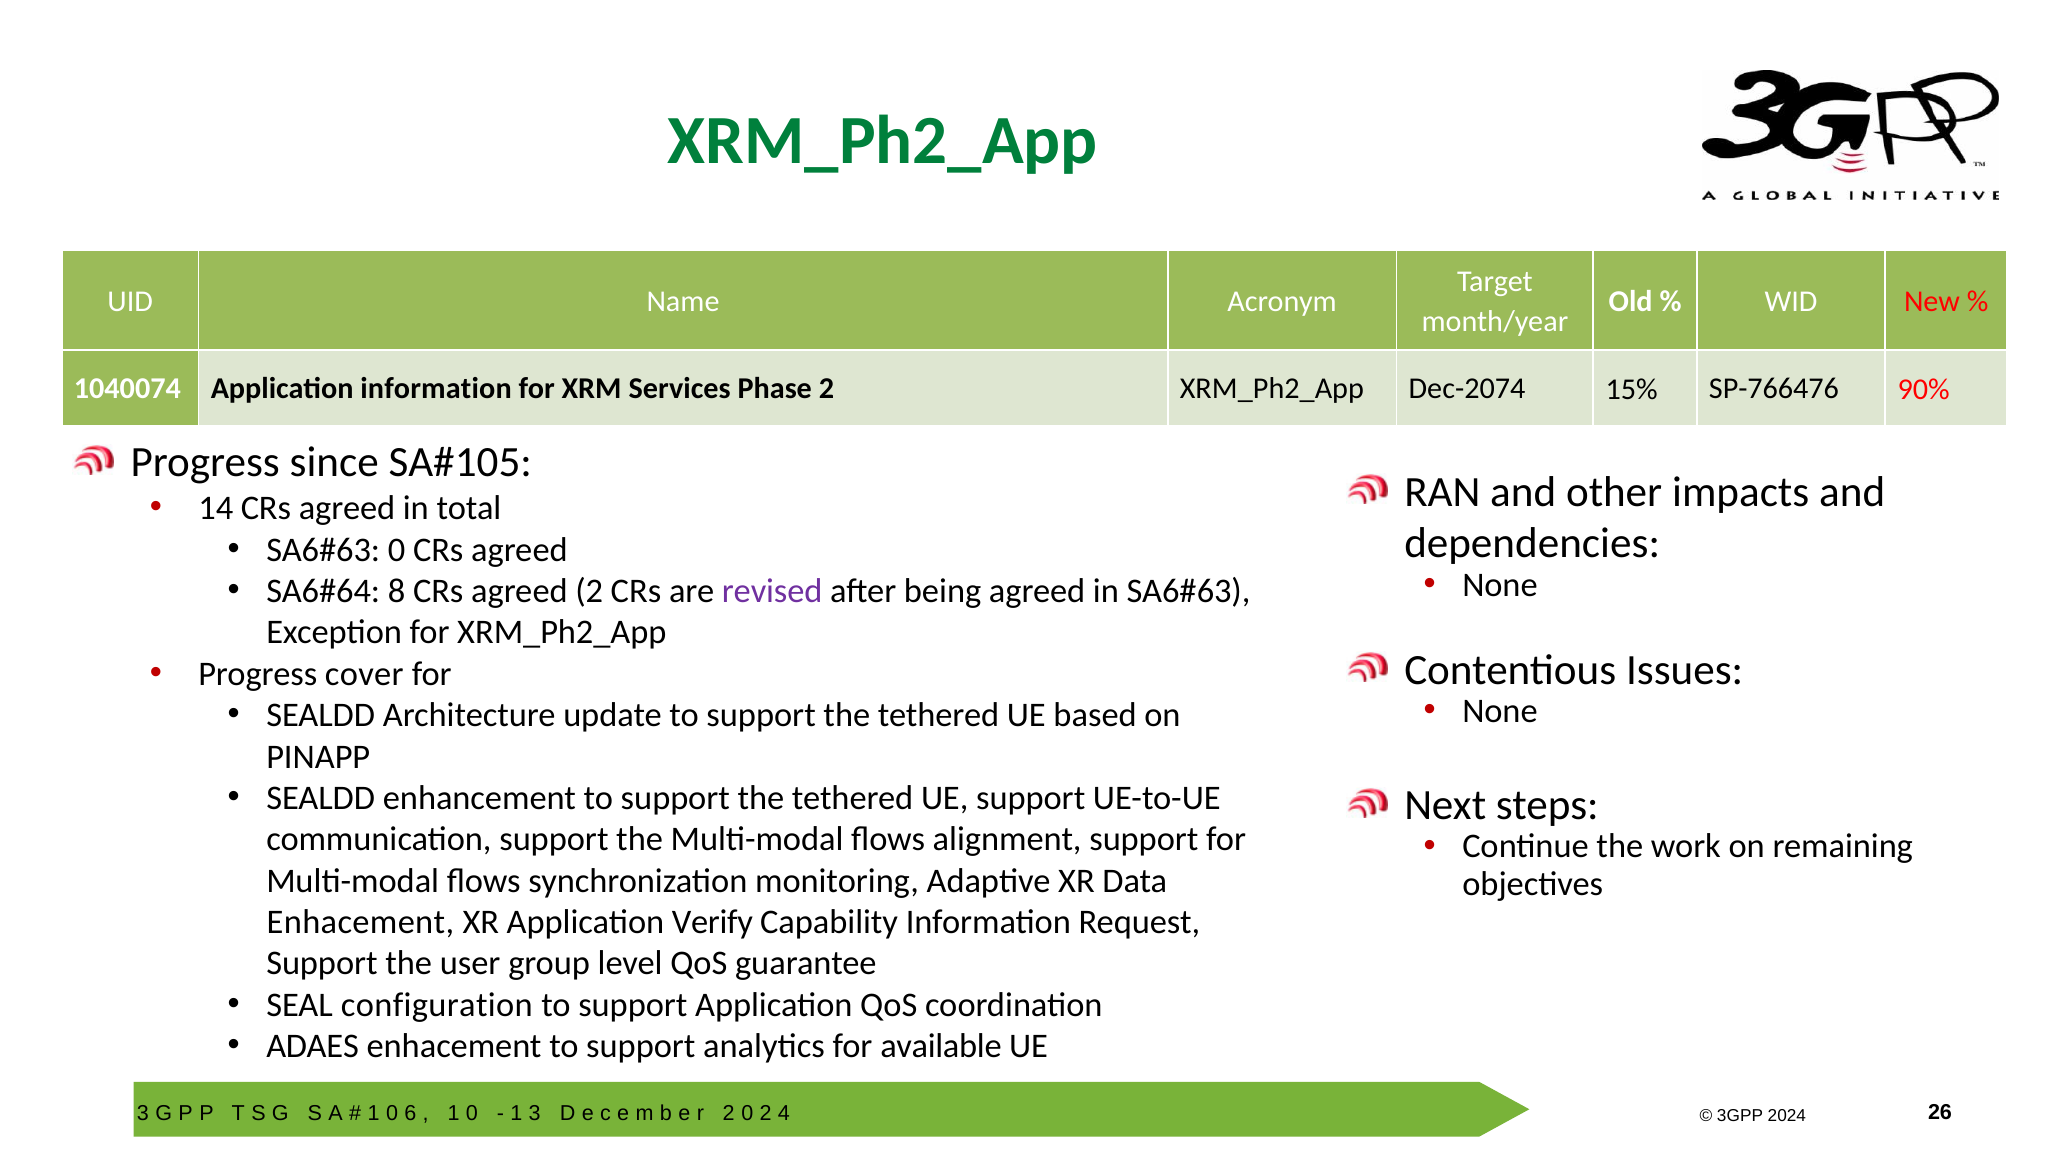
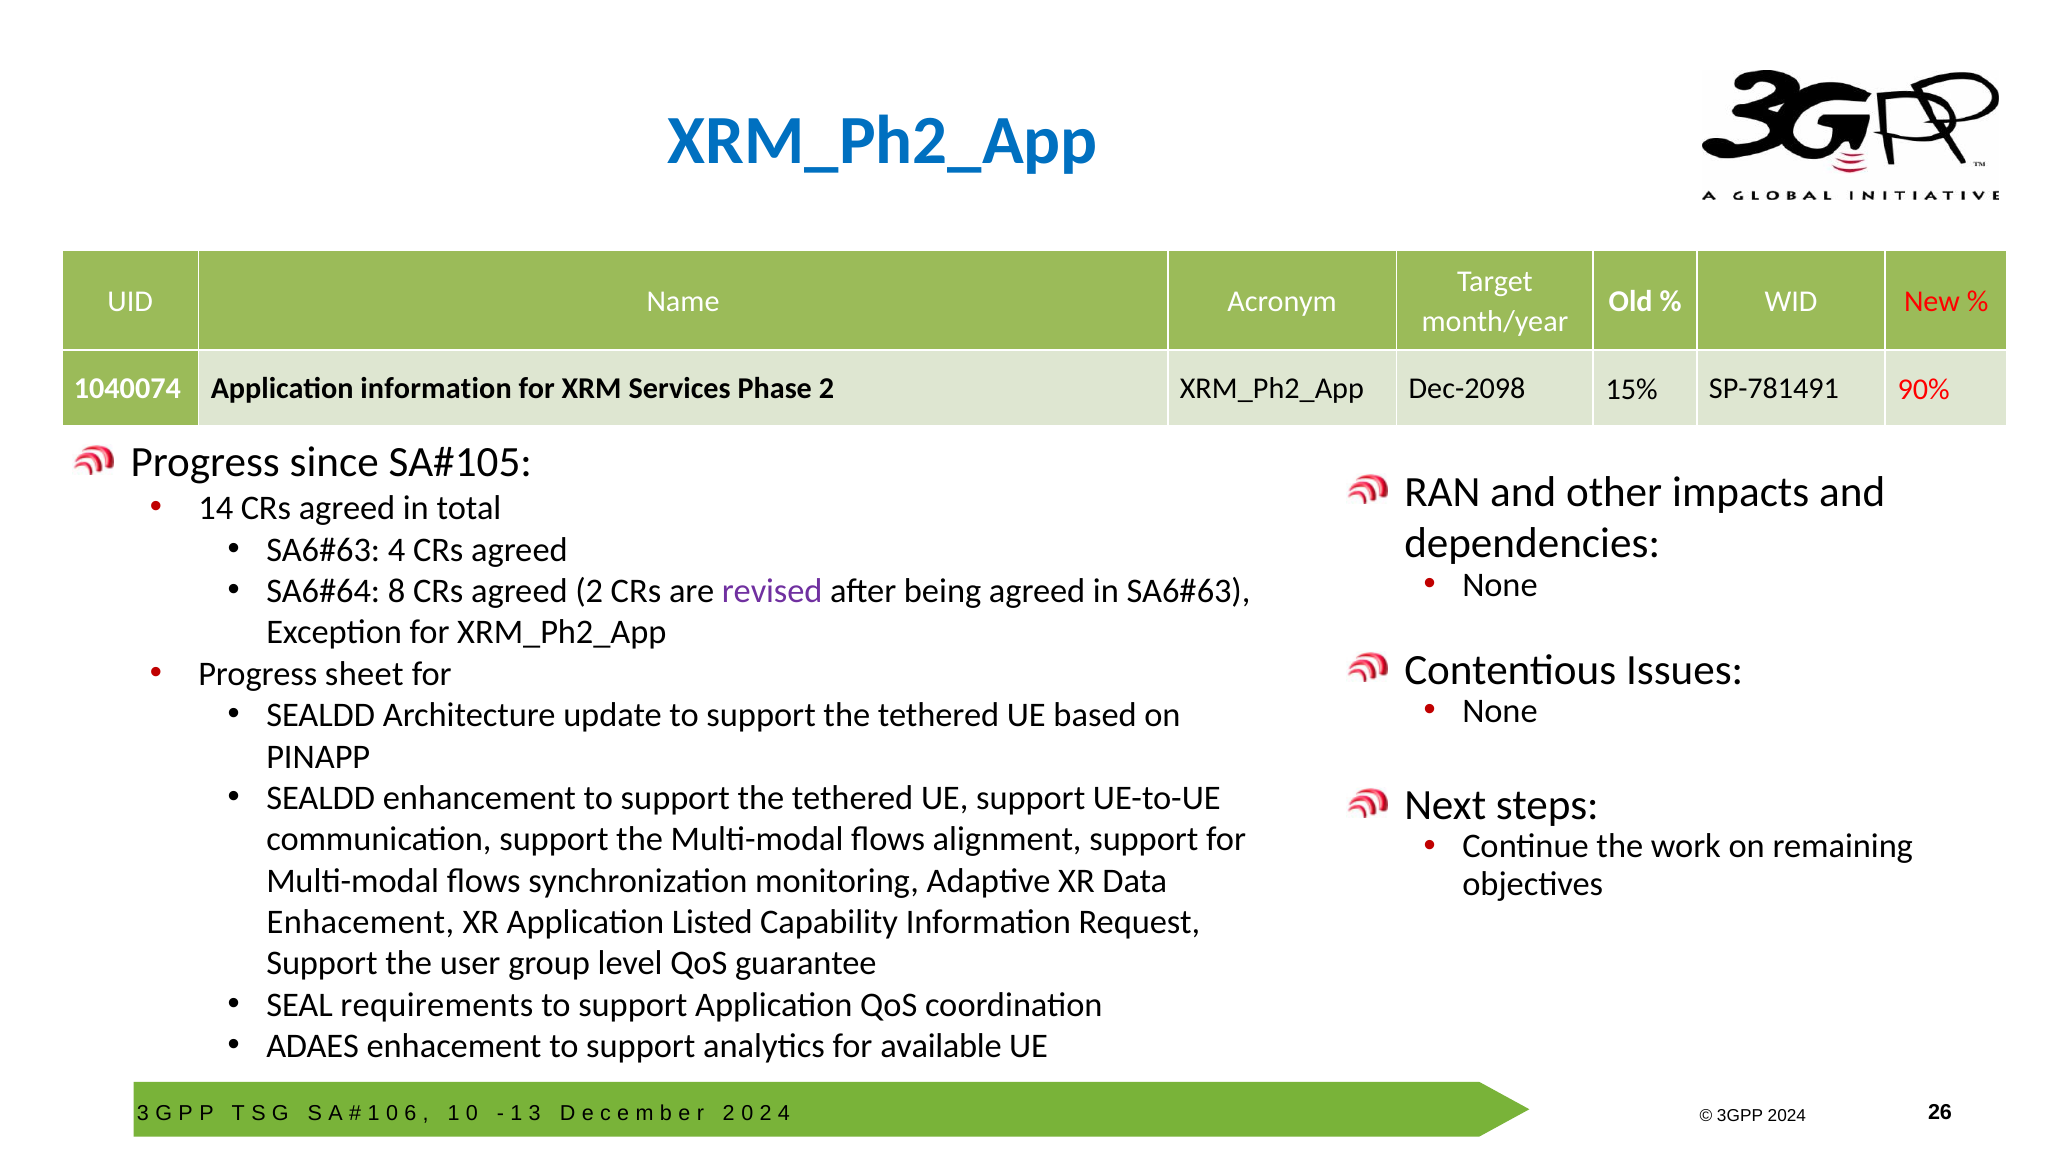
XRM_Ph2_App at (883, 141) colour: green -> blue
Dec-2074: Dec-2074 -> Dec-2098
SP-766476: SP-766476 -> SP-781491
0 at (397, 550): 0 -> 4
cover: cover -> sheet
Verify: Verify -> Listed
configuration: configuration -> requirements
